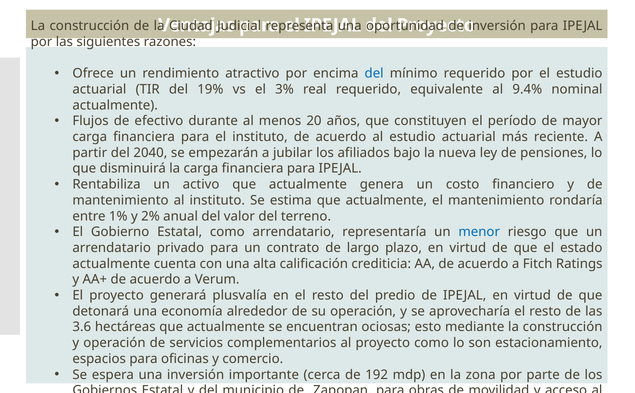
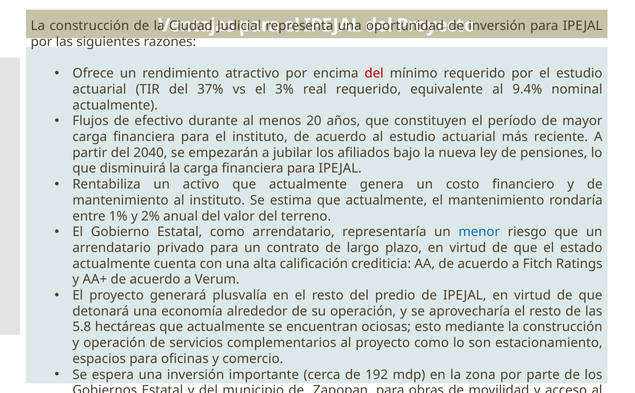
del at (374, 74) colour: blue -> red
19%: 19% -> 37%
3.6: 3.6 -> 5.8
